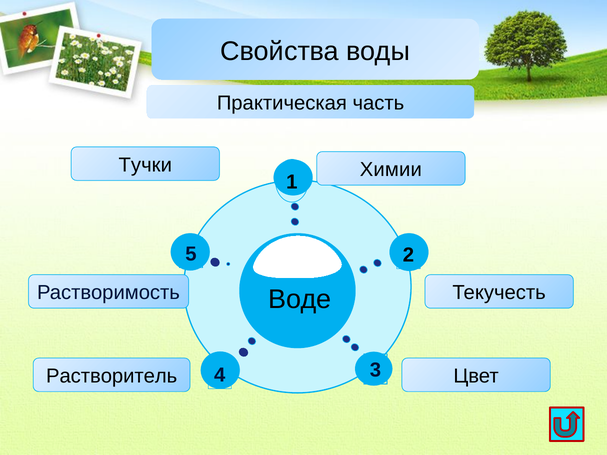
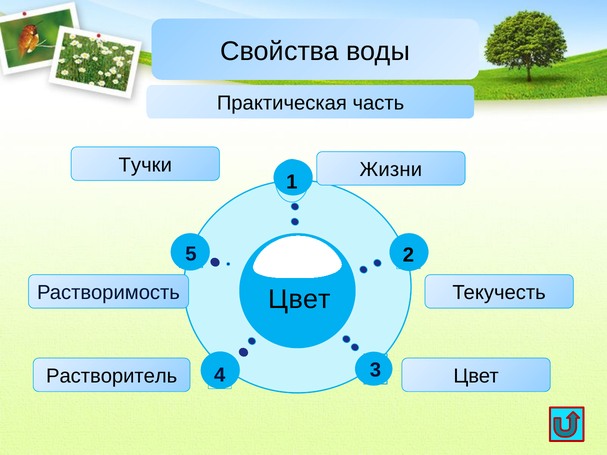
Химии: Химии -> Жизни
Воде at (300, 300): Воде -> Цвет
